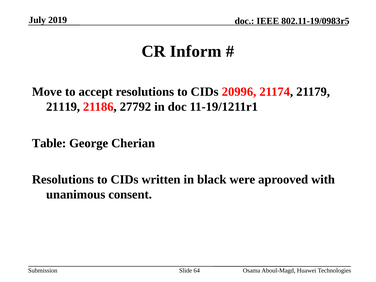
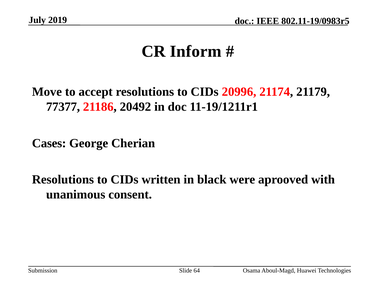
21119: 21119 -> 77377
27792: 27792 -> 20492
Table: Table -> Cases
